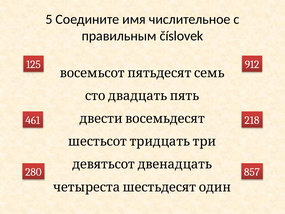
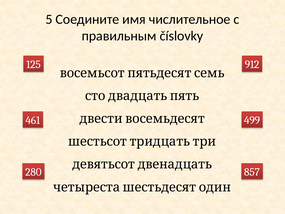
číslovek: číslovek -> číslovky
218: 218 -> 499
